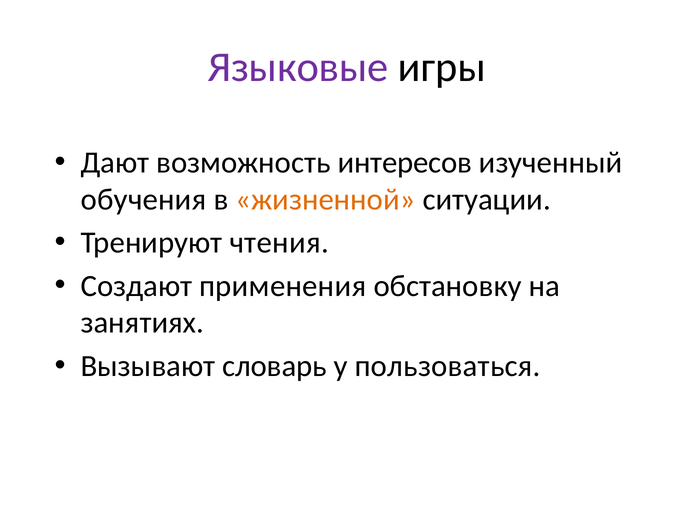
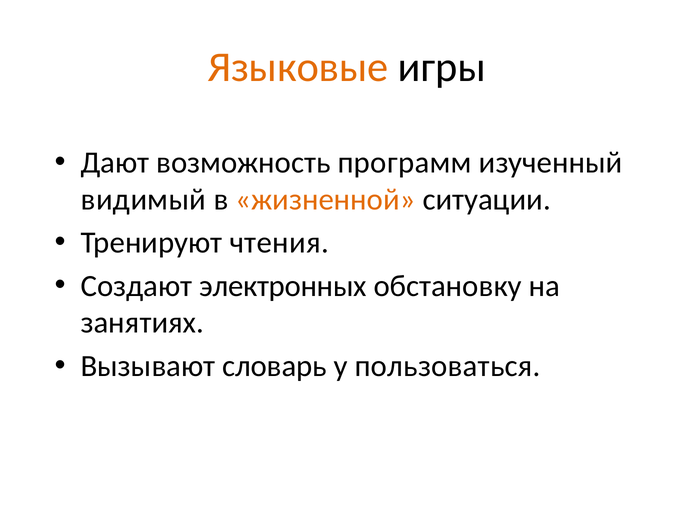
Языковые colour: purple -> orange
интересов: интересов -> программ
обучения: обучения -> видимый
применения: применения -> электронных
